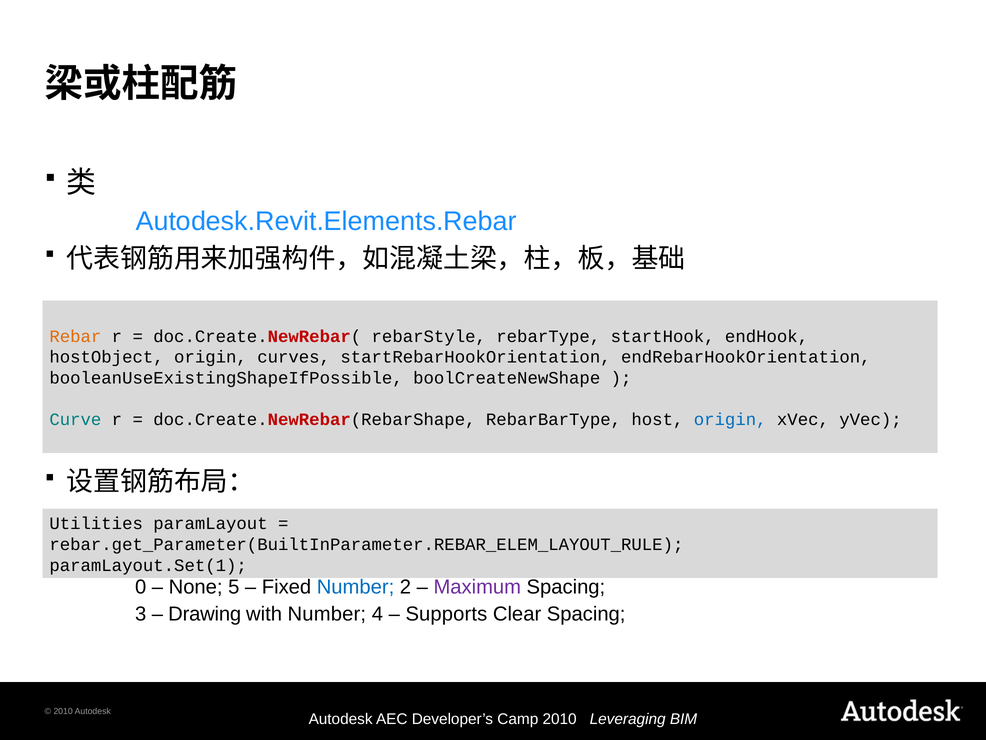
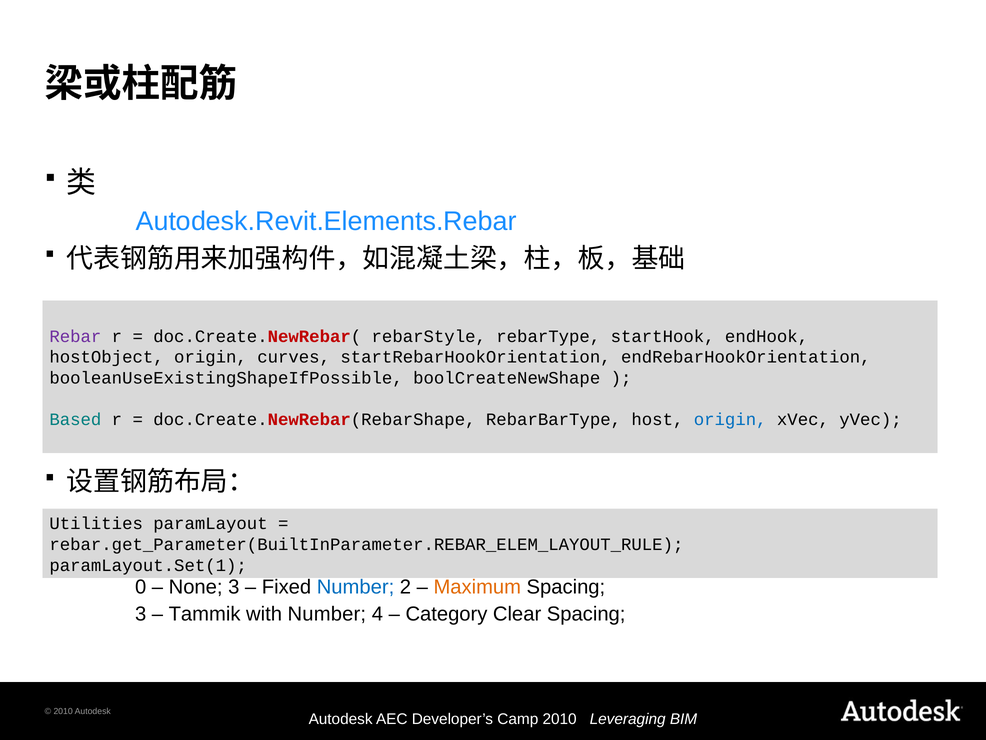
Rebar colour: orange -> purple
Curve: Curve -> Based
None 5: 5 -> 3
Maximum colour: purple -> orange
Drawing: Drawing -> Tammik
Supports: Supports -> Category
